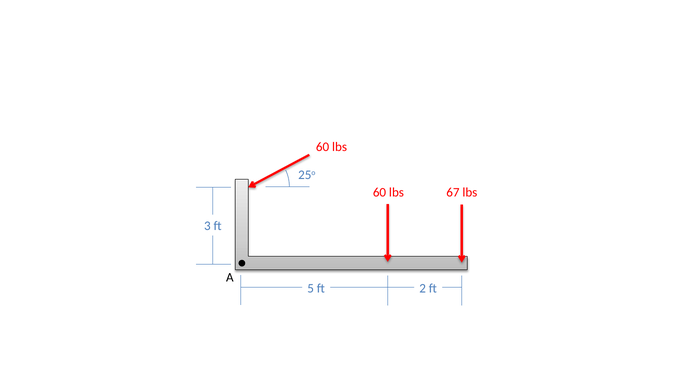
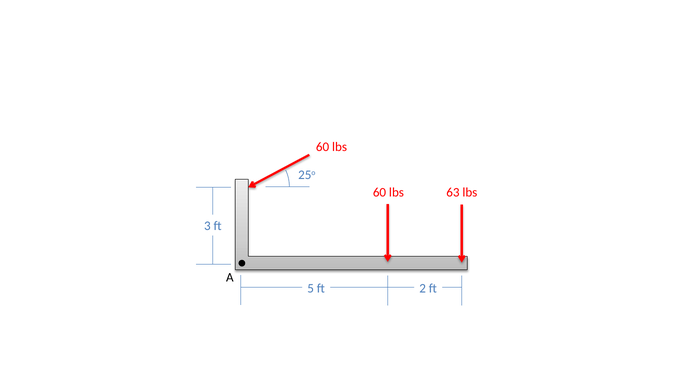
67: 67 -> 63
